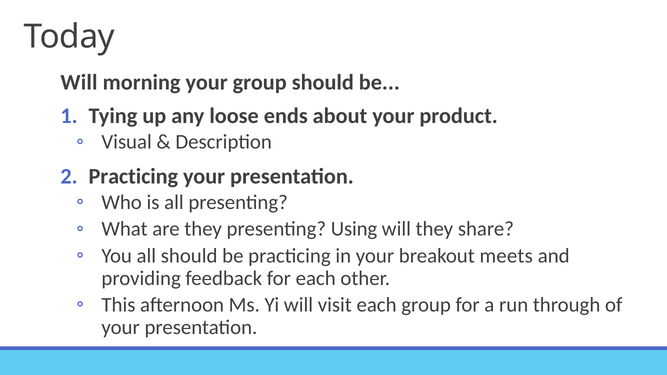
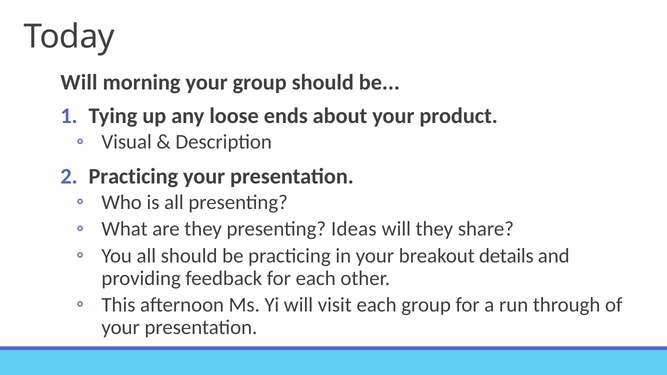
Using: Using -> Ideas
meets: meets -> details
